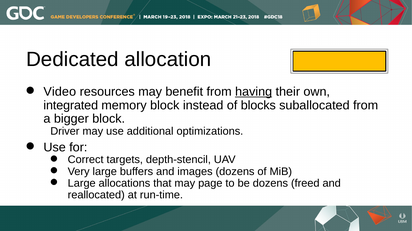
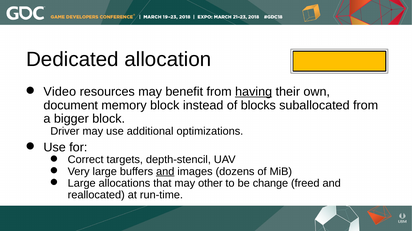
integrated: integrated -> document
and at (165, 172) underline: none -> present
page: page -> other
be dozens: dozens -> change
